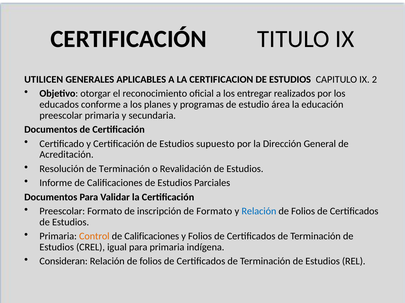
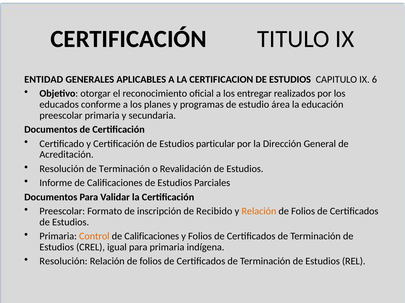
UTILICEN: UTILICEN -> ENTIDAD
2: 2 -> 6
supuesto: supuesto -> particular
de Formato: Formato -> Recibido
Relación at (259, 212) colour: blue -> orange
Consideran at (64, 262): Consideran -> Resolución
